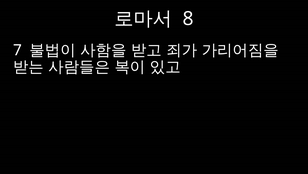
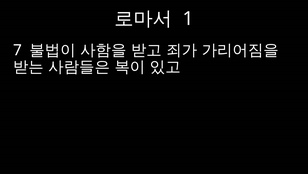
8: 8 -> 1
